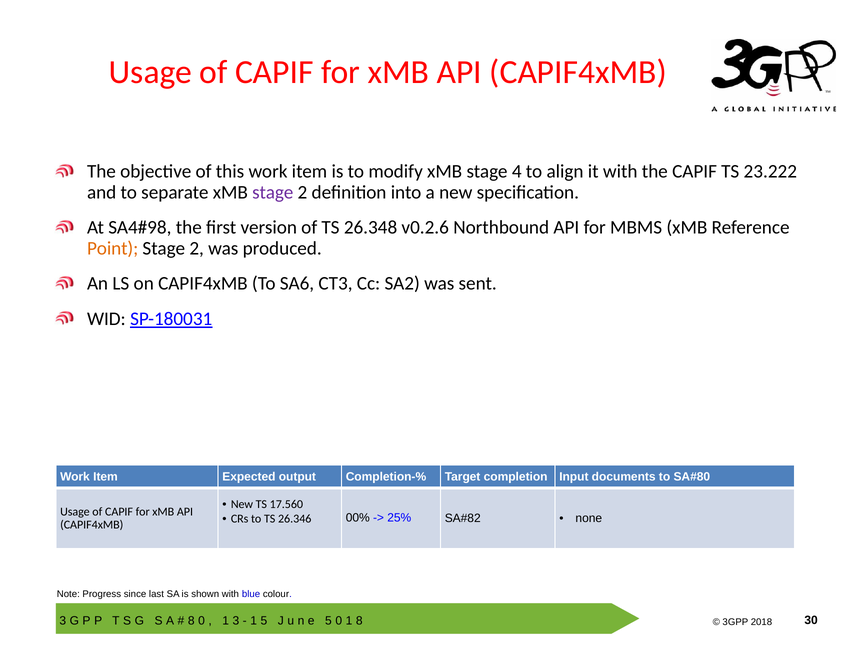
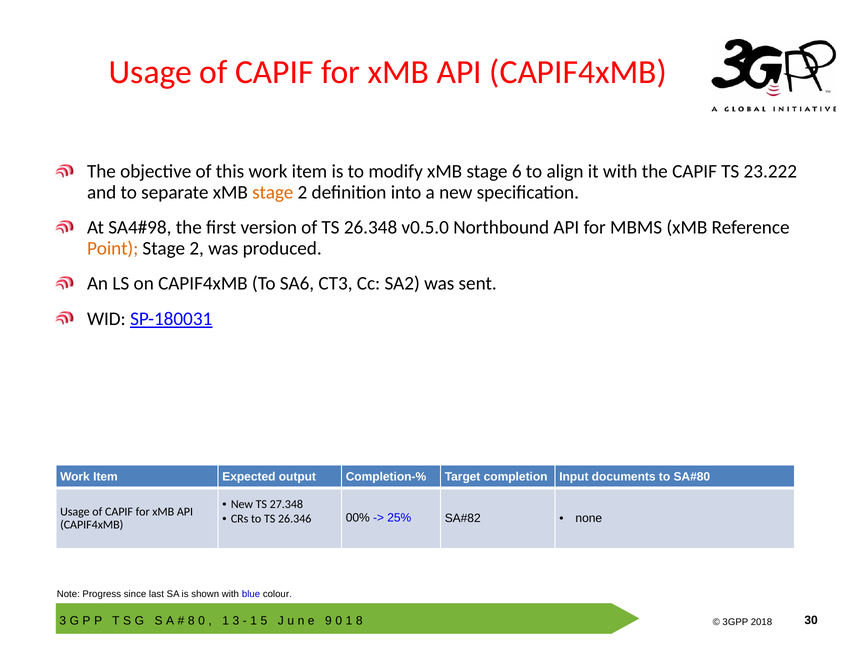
4: 4 -> 6
stage at (273, 192) colour: purple -> orange
v0.2.6: v0.2.6 -> v0.5.0
17.560: 17.560 -> 27.348
5 at (328, 620): 5 -> 9
